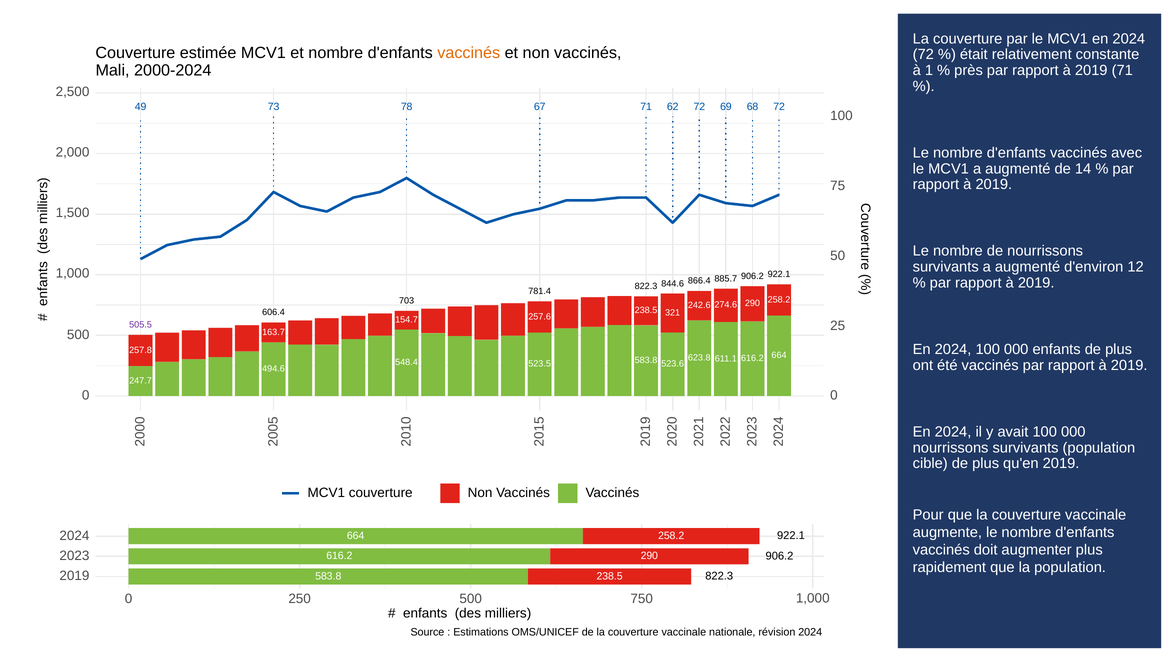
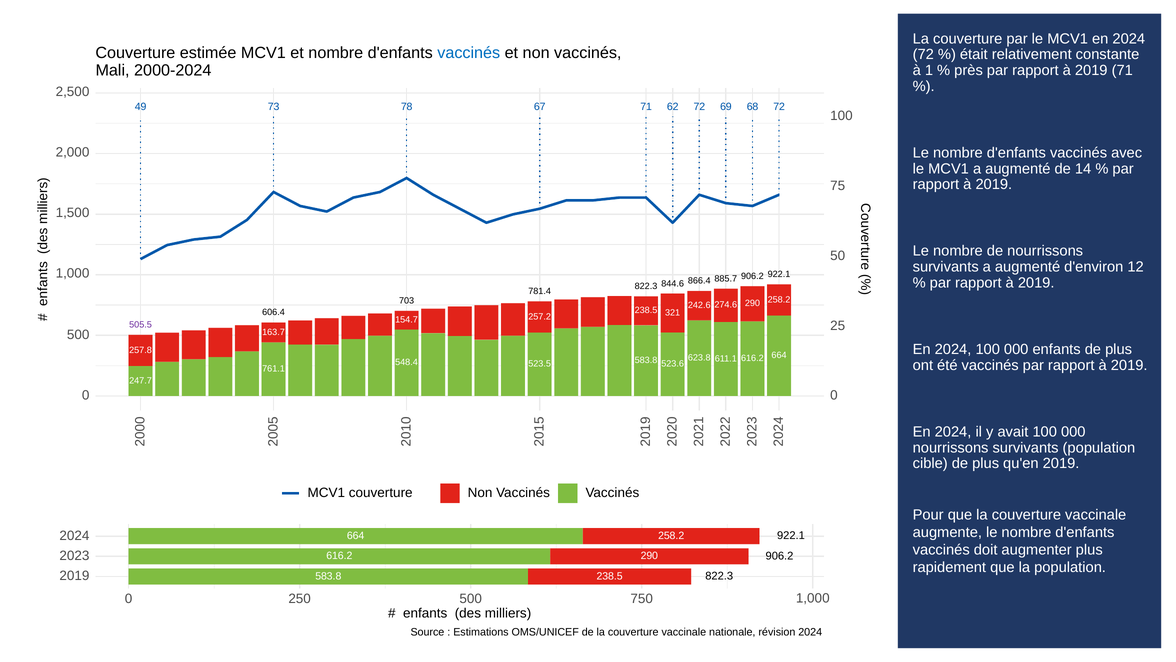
vaccinés at (469, 53) colour: orange -> blue
257.6: 257.6 -> 257.2
494.6: 494.6 -> 761.1
